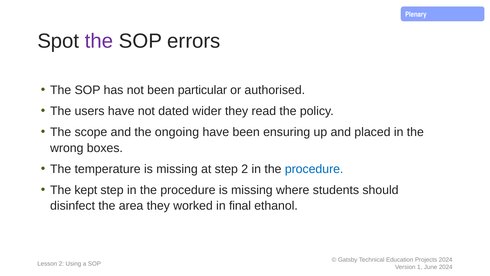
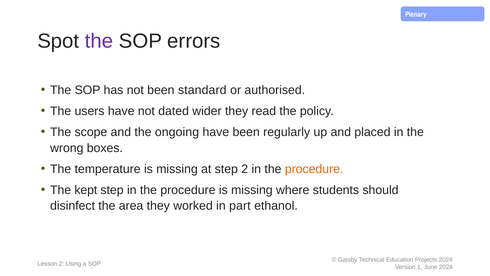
particular: particular -> standard
ensuring: ensuring -> regularly
procedure at (314, 169) colour: blue -> orange
final: final -> part
